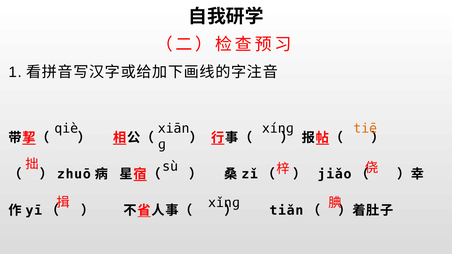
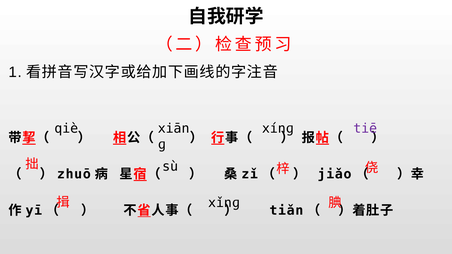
tiē colour: orange -> purple
